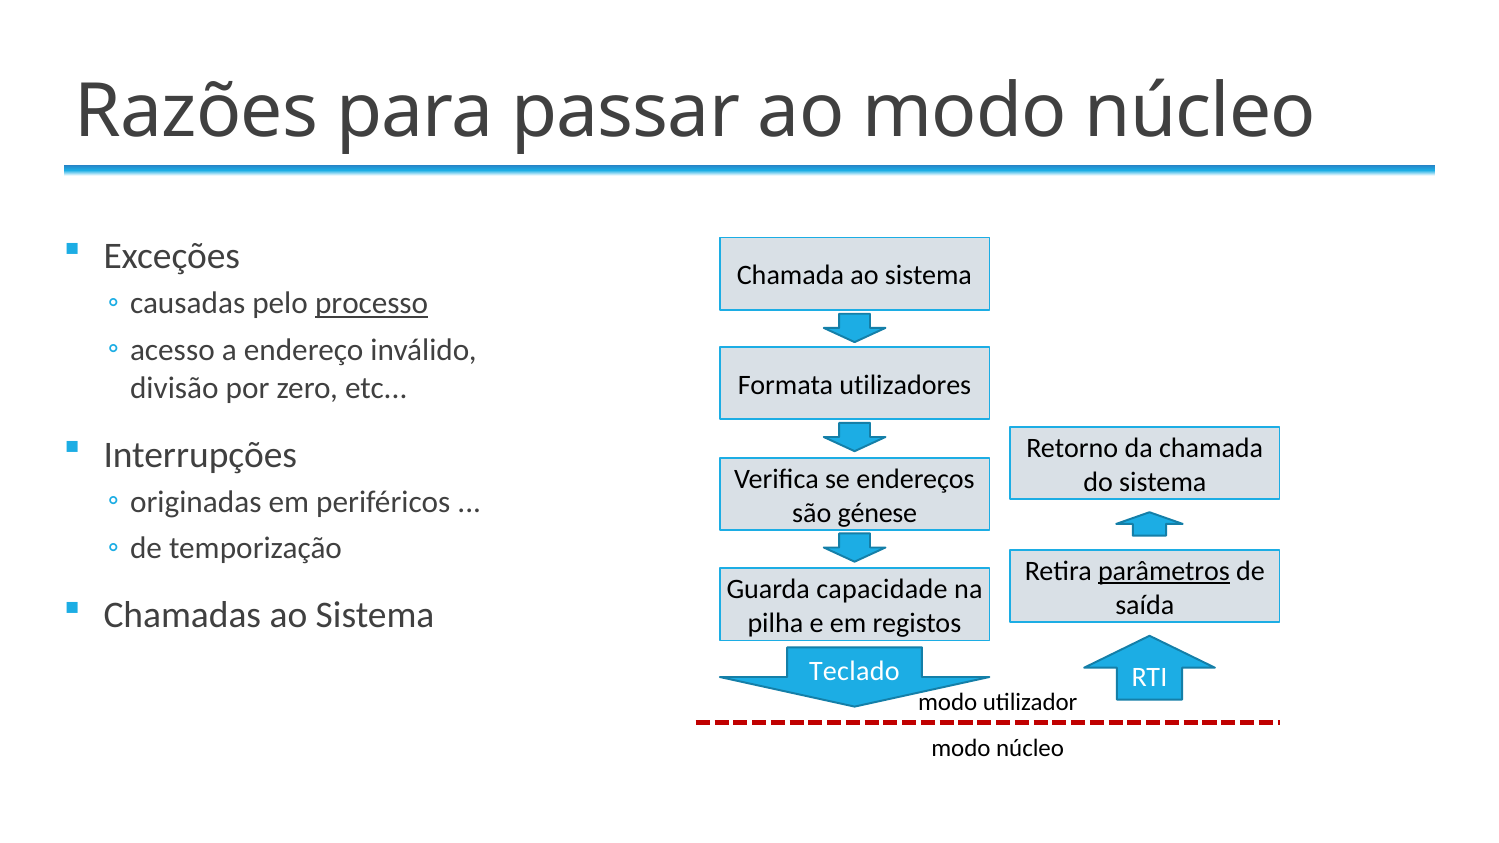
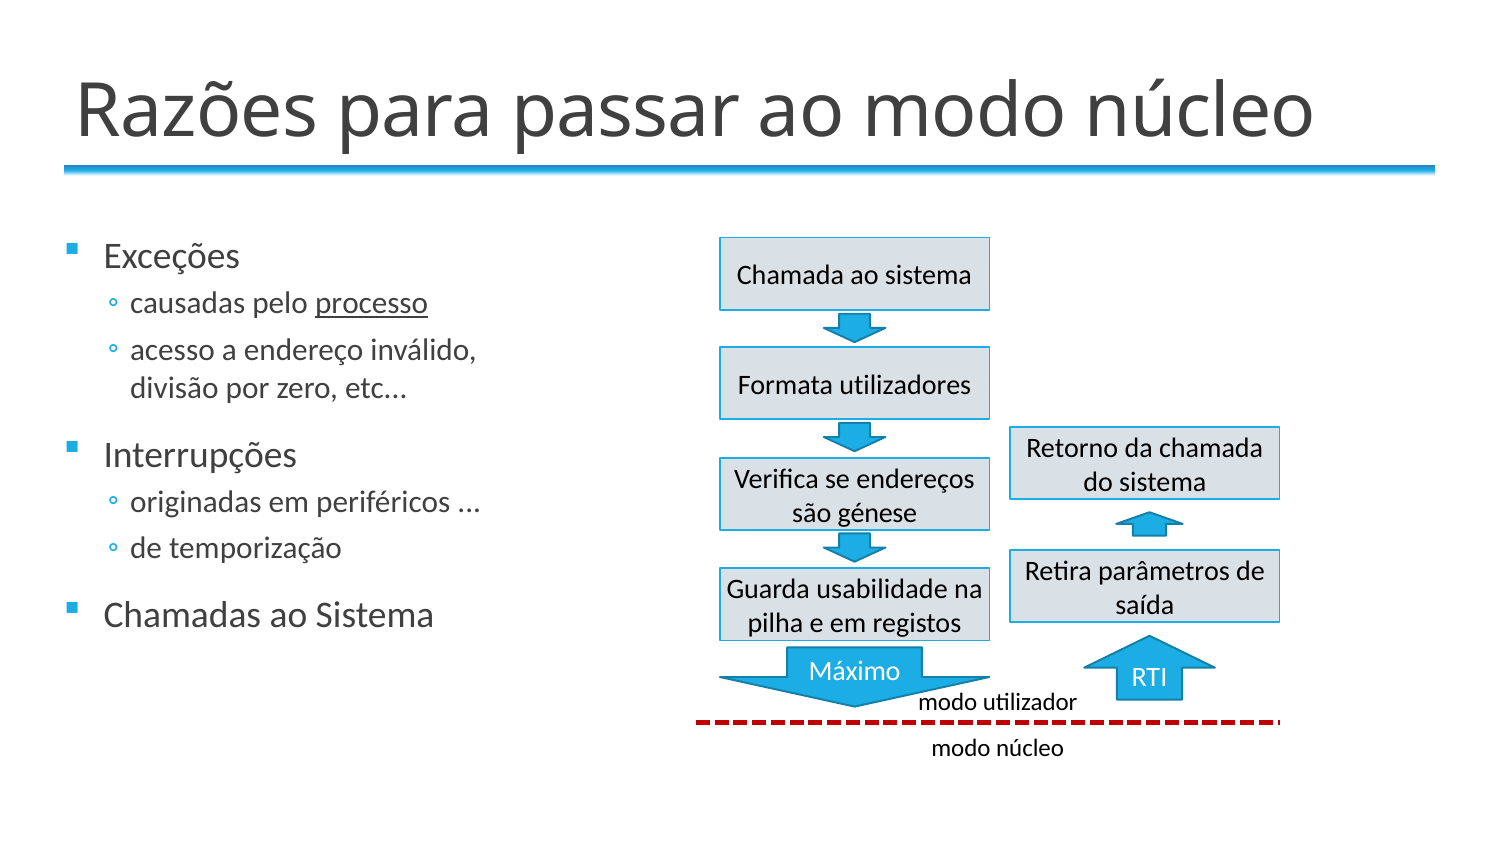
parâmetros underline: present -> none
capacidade: capacidade -> usabilidade
Teclado: Teclado -> Máximo
